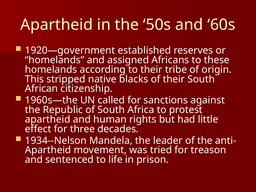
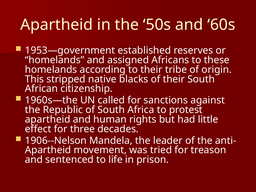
1920—government: 1920—government -> 1953—government
1934--Nelson: 1934--Nelson -> 1906--Nelson
